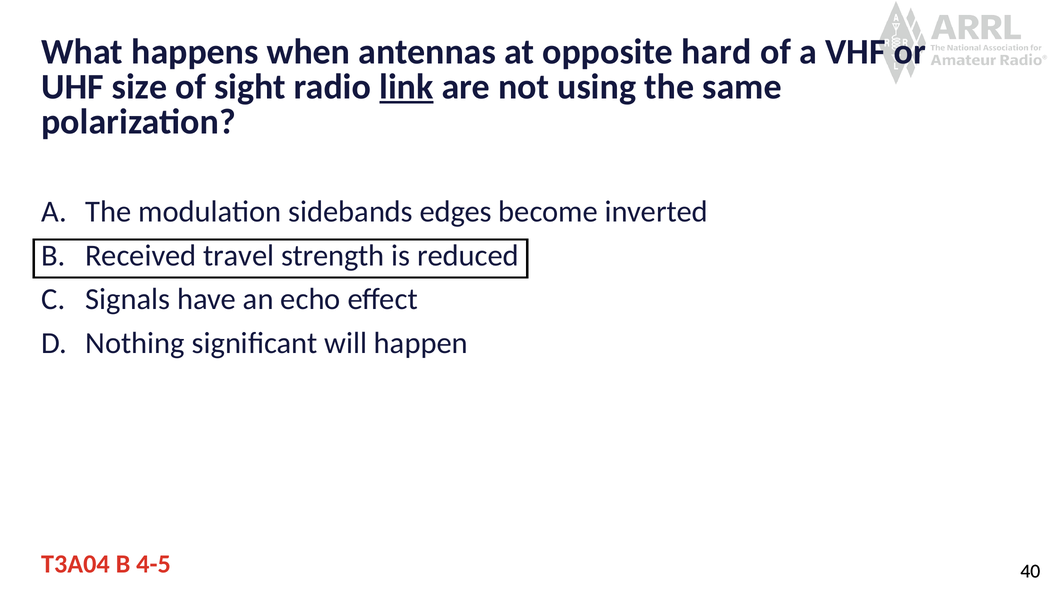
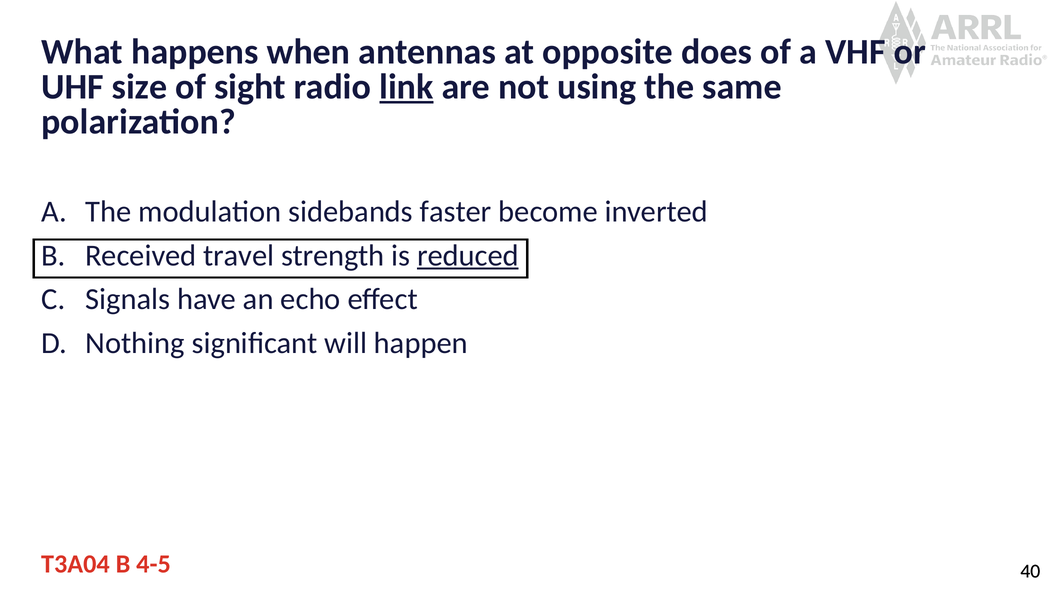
hard: hard -> does
edges: edges -> faster
reduced underline: none -> present
